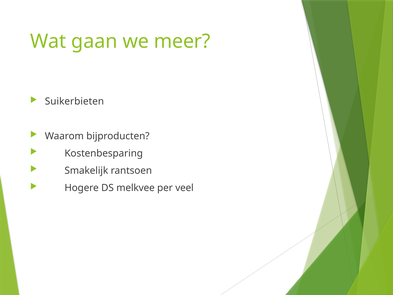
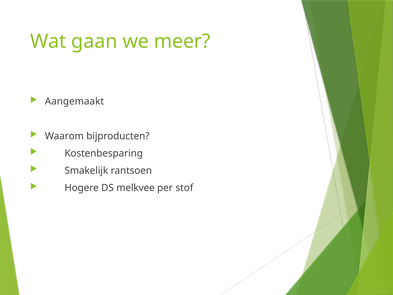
Suikerbieten: Suikerbieten -> Aangemaakt
veel: veel -> stof
